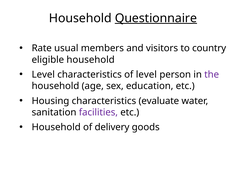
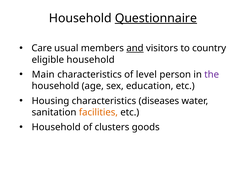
Rate: Rate -> Care
and underline: none -> present
Level at (43, 75): Level -> Main
evaluate: evaluate -> diseases
facilities colour: purple -> orange
delivery: delivery -> clusters
